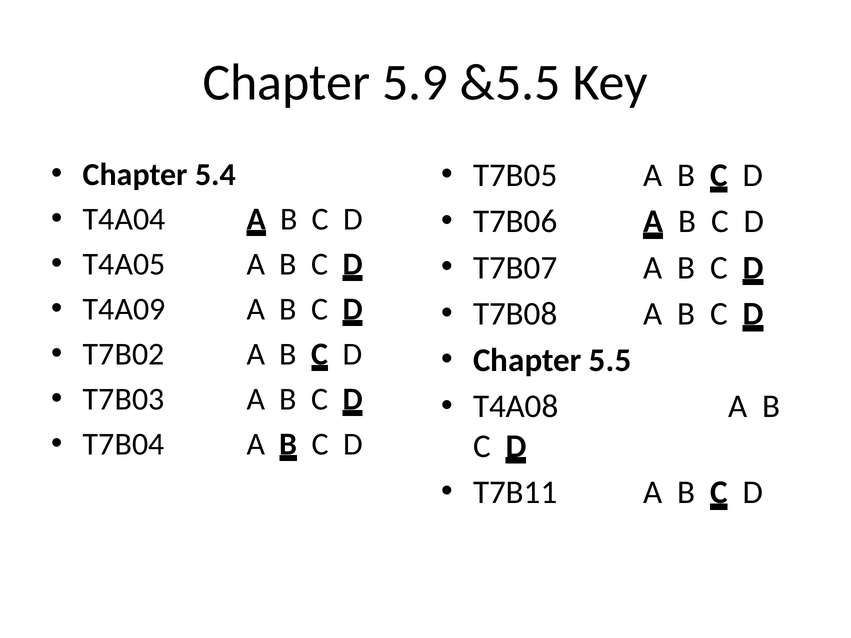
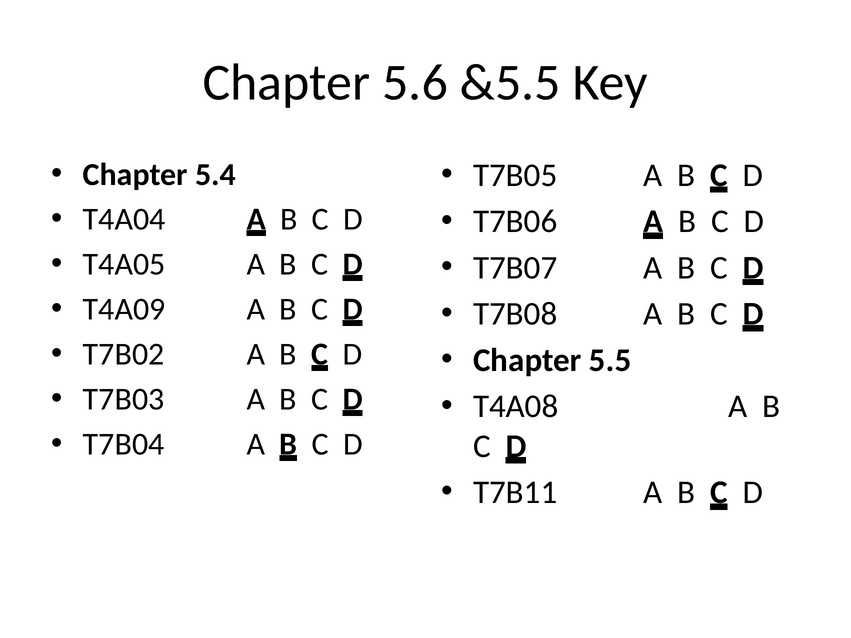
5.9: 5.9 -> 5.6
